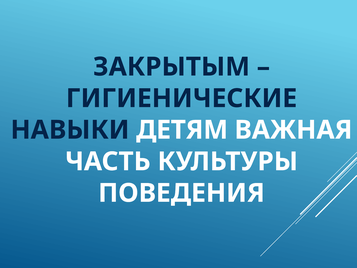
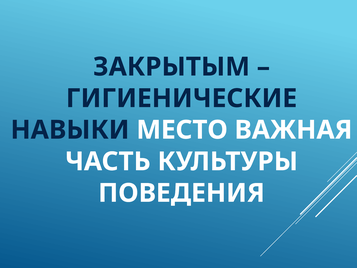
ДЕТЯМ: ДЕТЯМ -> МЕСТО
